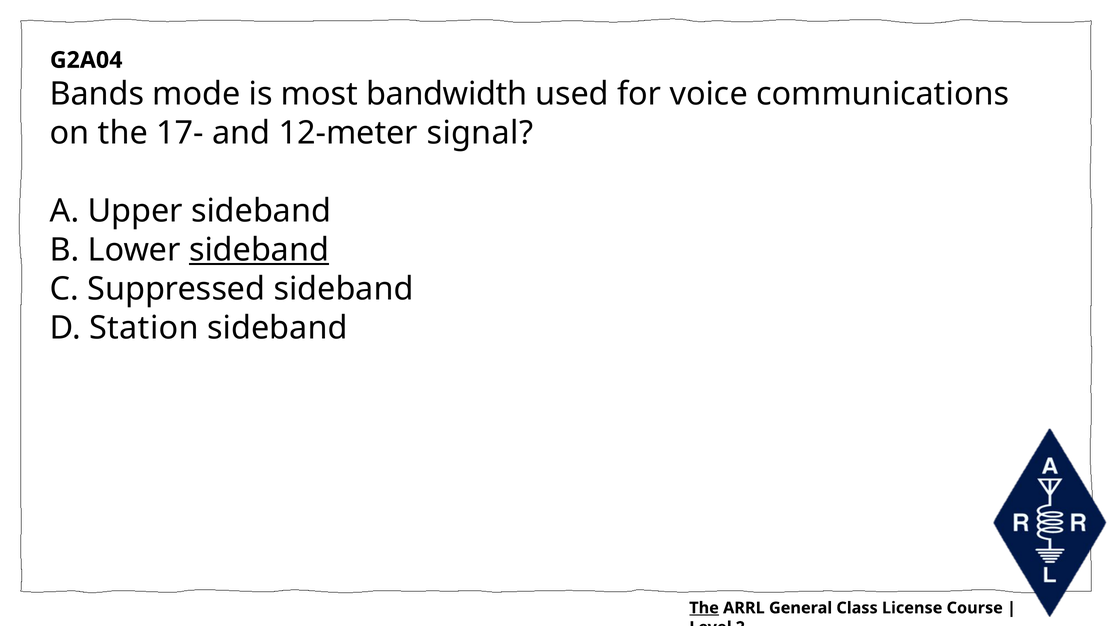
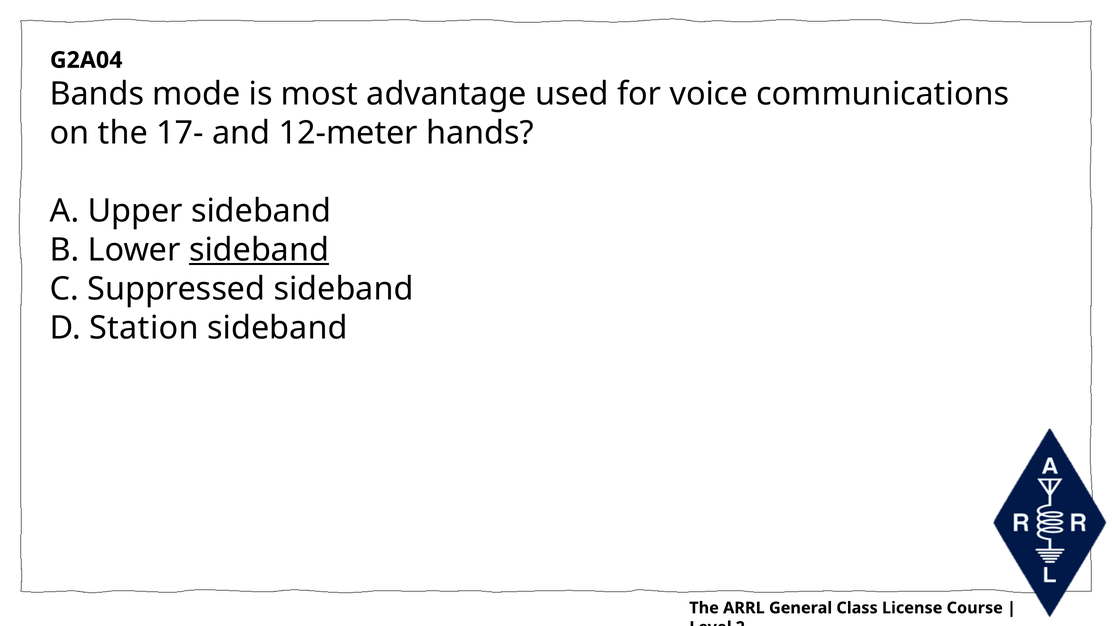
bandwidth: bandwidth -> advantage
signal: signal -> hands
The at (704, 607) underline: present -> none
